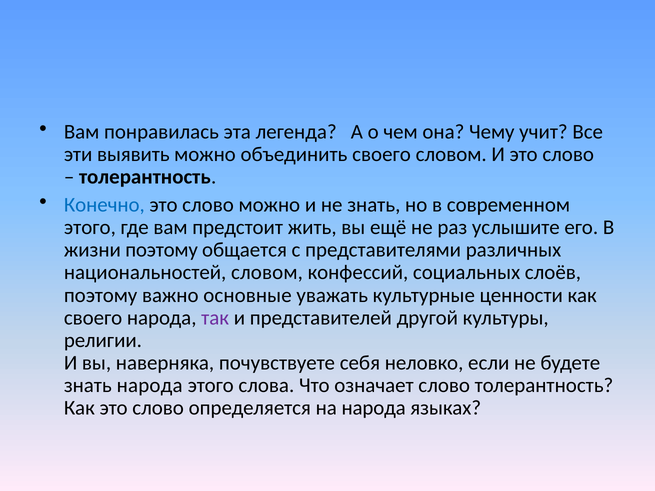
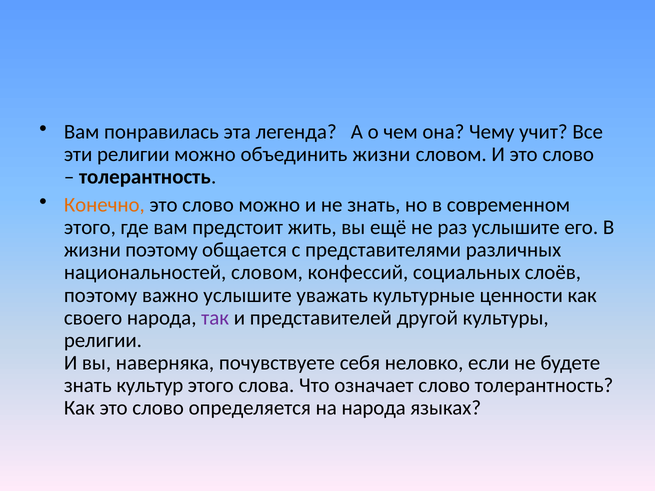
эти выявить: выявить -> религии
объединить своего: своего -> жизни
Конечно colour: blue -> orange
важно основные: основные -> услышите
знать народа: народа -> культур
